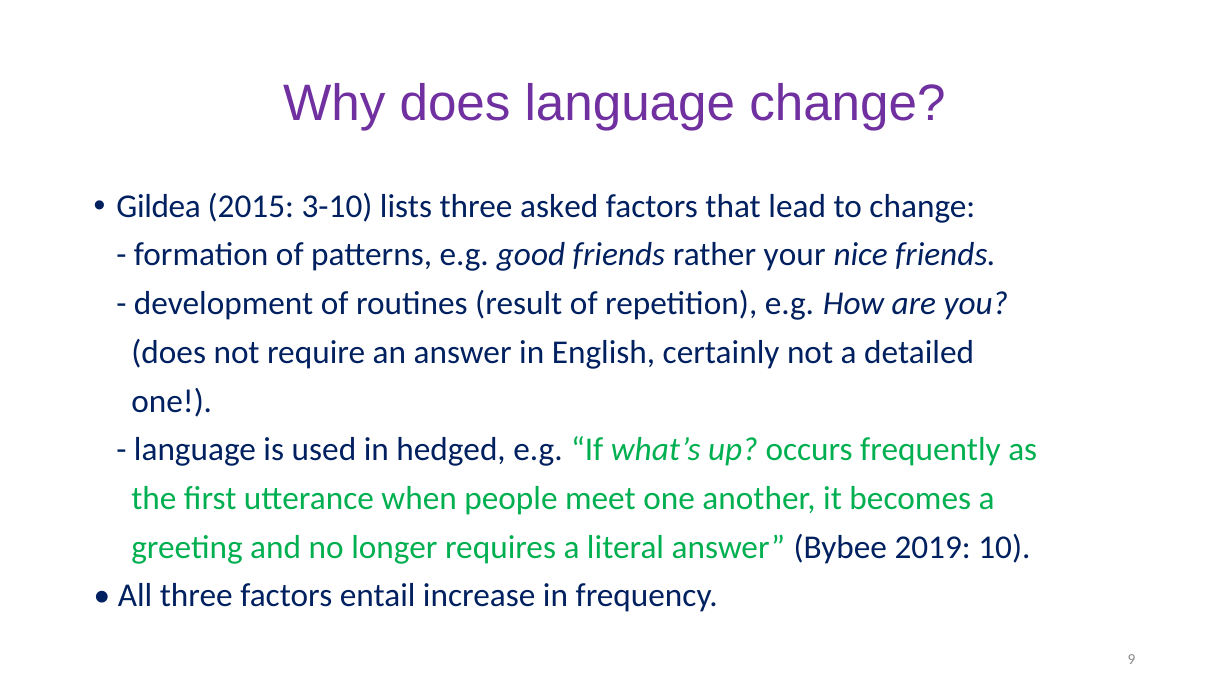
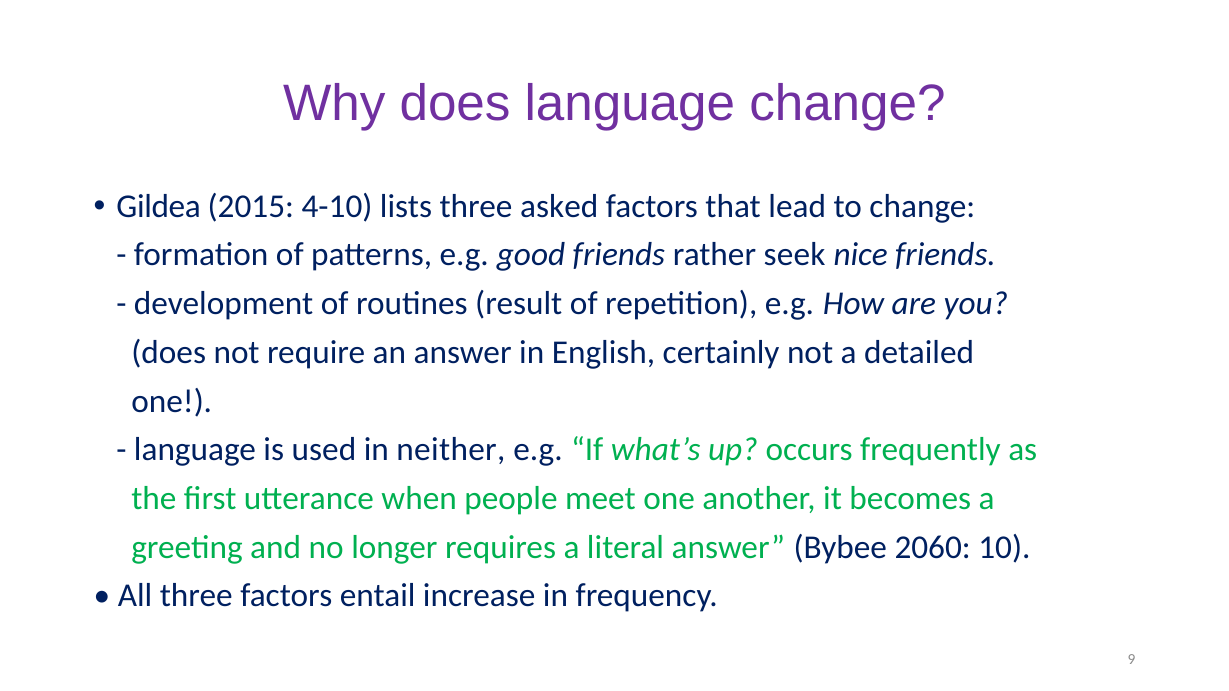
3-10: 3-10 -> 4-10
your: your -> seek
hedged: hedged -> neither
2019: 2019 -> 2060
